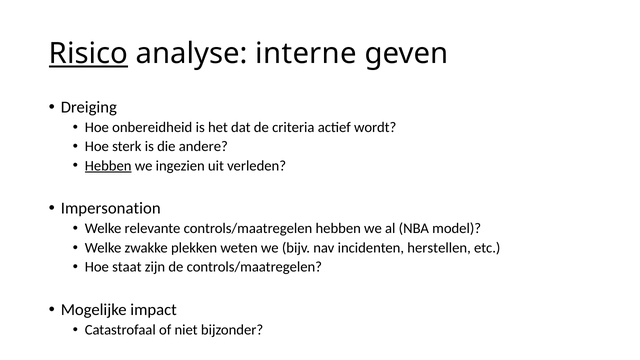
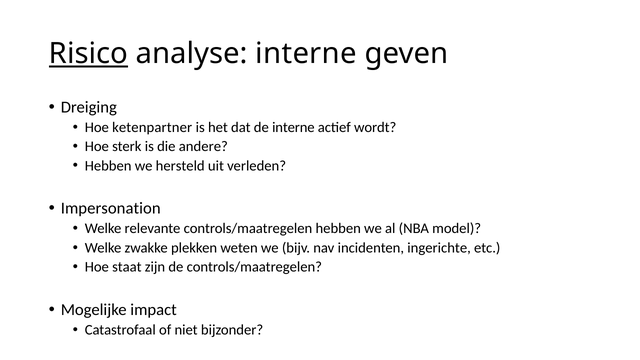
onbereidheid: onbereidheid -> ketenpartner
de criteria: criteria -> interne
Hebben at (108, 166) underline: present -> none
ingezien: ingezien -> hersteld
herstellen: herstellen -> ingerichte
